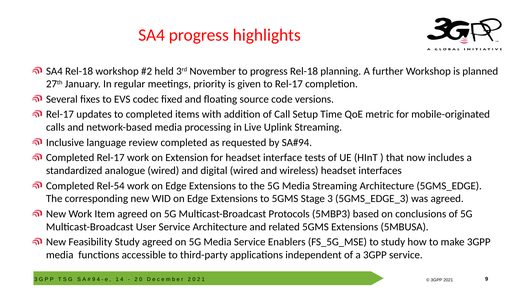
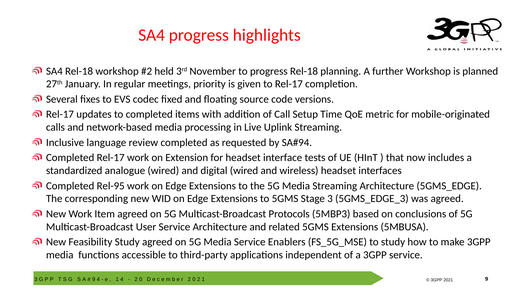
Rel-54: Rel-54 -> Rel-95
